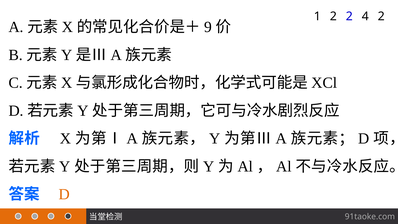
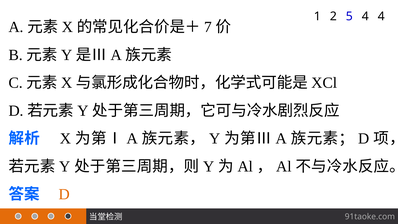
2 2: 2 -> 5
4 2: 2 -> 4
9: 9 -> 7
